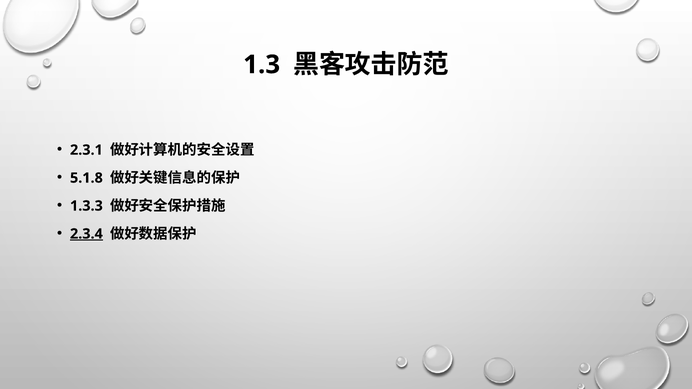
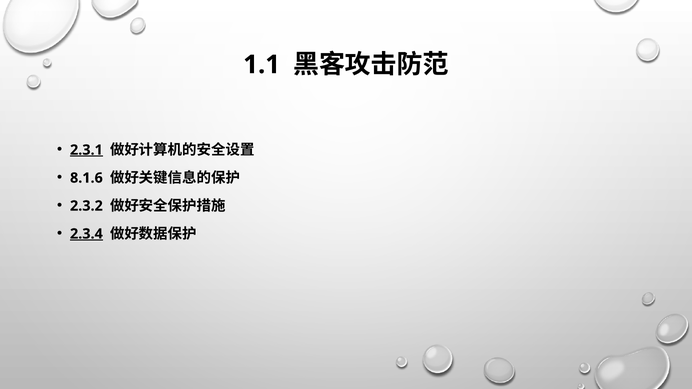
1.3: 1.3 -> 1.1
2.3.1 underline: none -> present
5.1.8: 5.1.8 -> 8.1.6
1.3.3: 1.3.3 -> 2.3.2
